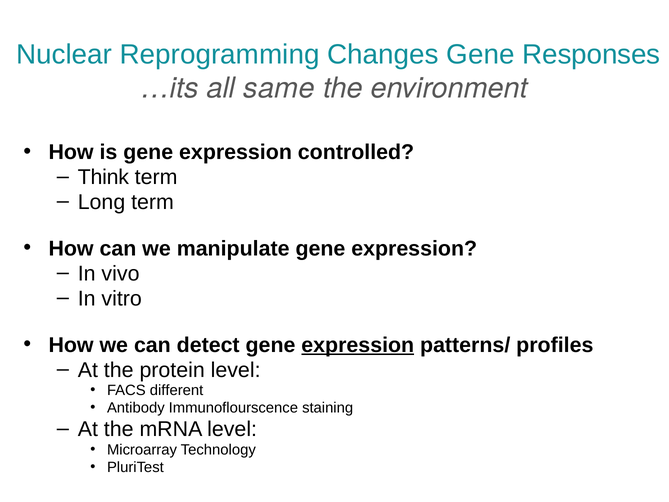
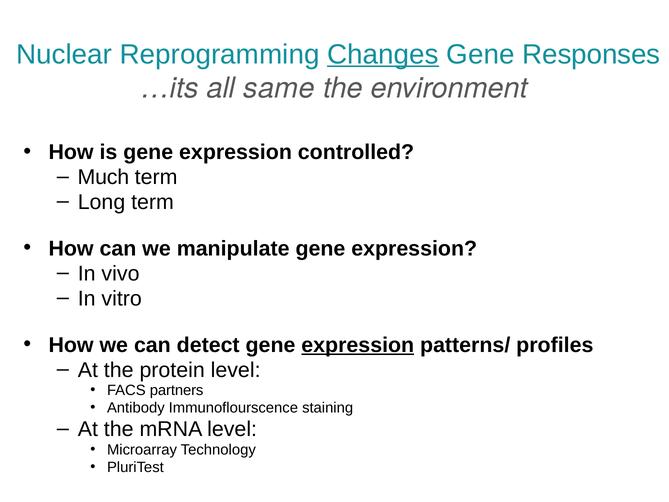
Changes underline: none -> present
Think: Think -> Much
different: different -> partners
